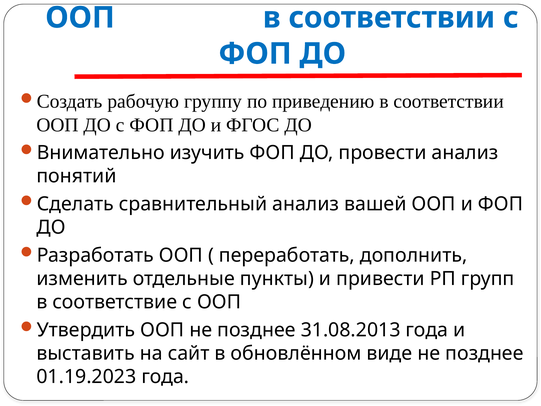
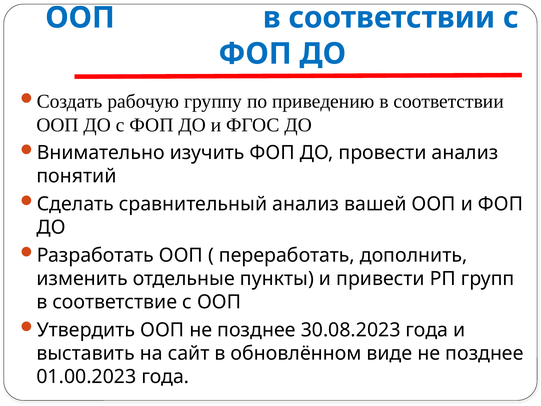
31.08.2013: 31.08.2013 -> 30.08.2023
01.19.2023: 01.19.2023 -> 01.00.2023
